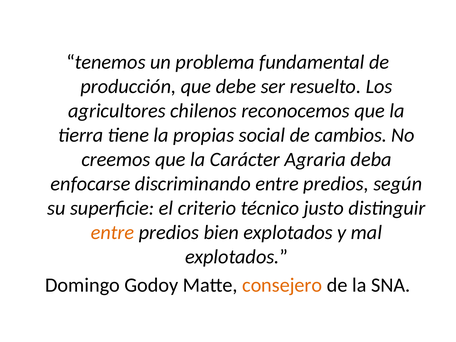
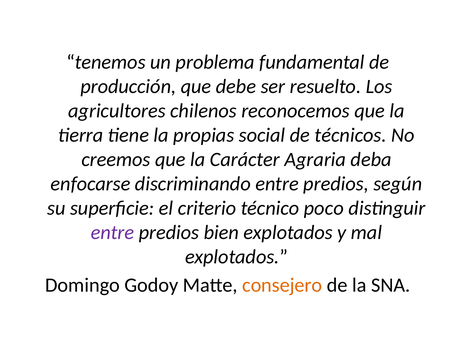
cambios: cambios -> técnicos
justo: justo -> poco
entre at (113, 232) colour: orange -> purple
